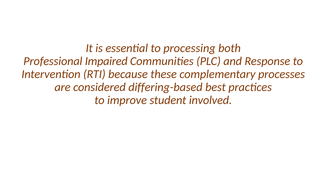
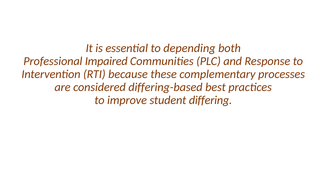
processing: processing -> depending
involved: involved -> differing
